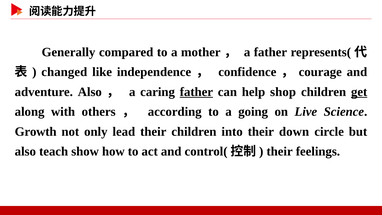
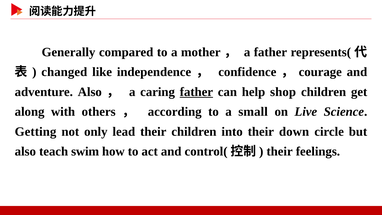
get underline: present -> none
going: going -> small
Growth: Growth -> Getting
show: show -> swim
